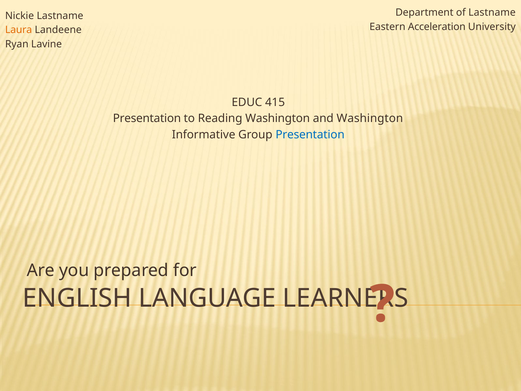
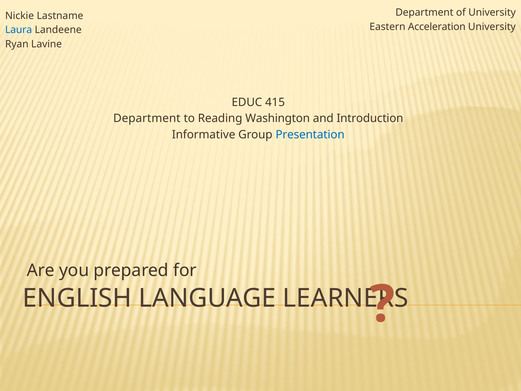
of Lastname: Lastname -> University
Laura colour: orange -> blue
Presentation at (147, 118): Presentation -> Department
and Washington: Washington -> Introduction
